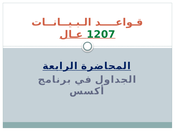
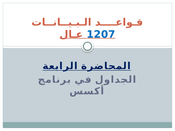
1207 colour: green -> blue
